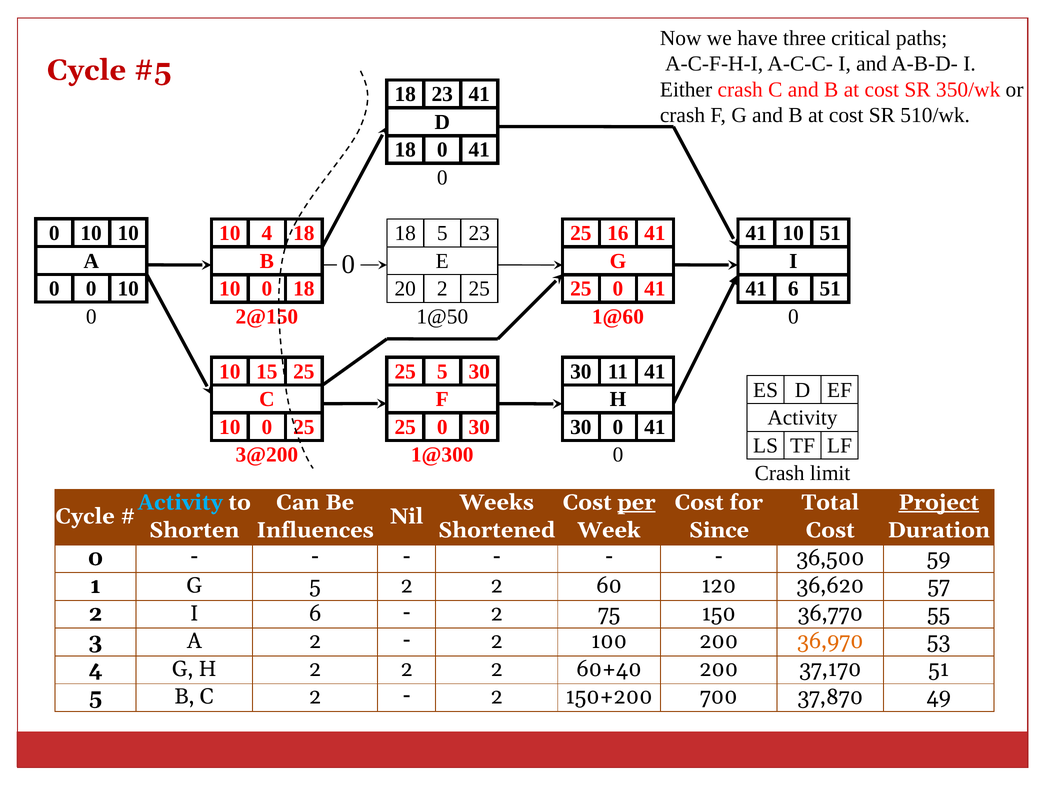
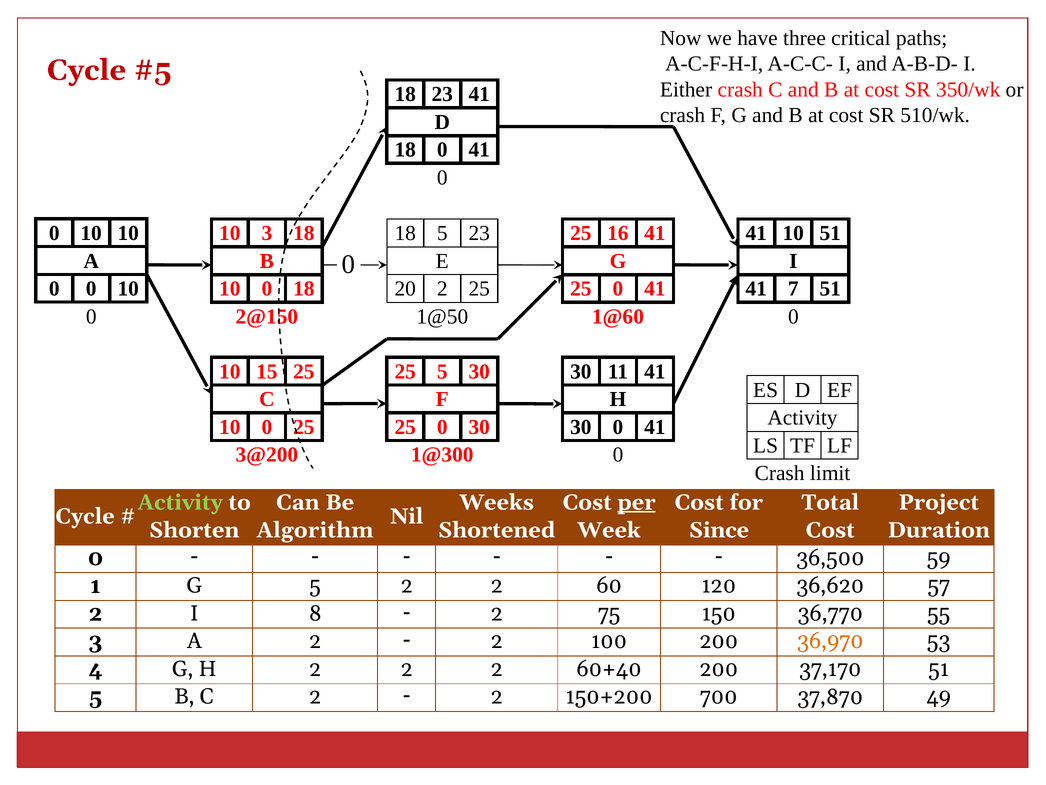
10 4: 4 -> 3
41 6: 6 -> 7
Activity at (180, 502) colour: light blue -> light green
Project underline: present -> none
Influences: Influences -> Algorithm
I 6: 6 -> 8
